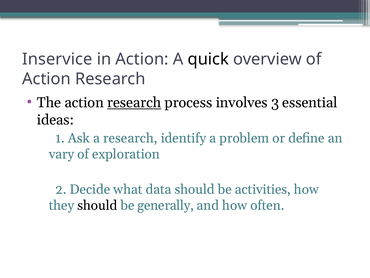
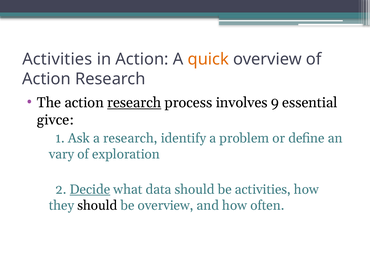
Inservice at (57, 59): Inservice -> Activities
quick colour: black -> orange
3: 3 -> 9
ideas: ideas -> givce
Decide underline: none -> present
be generally: generally -> overview
